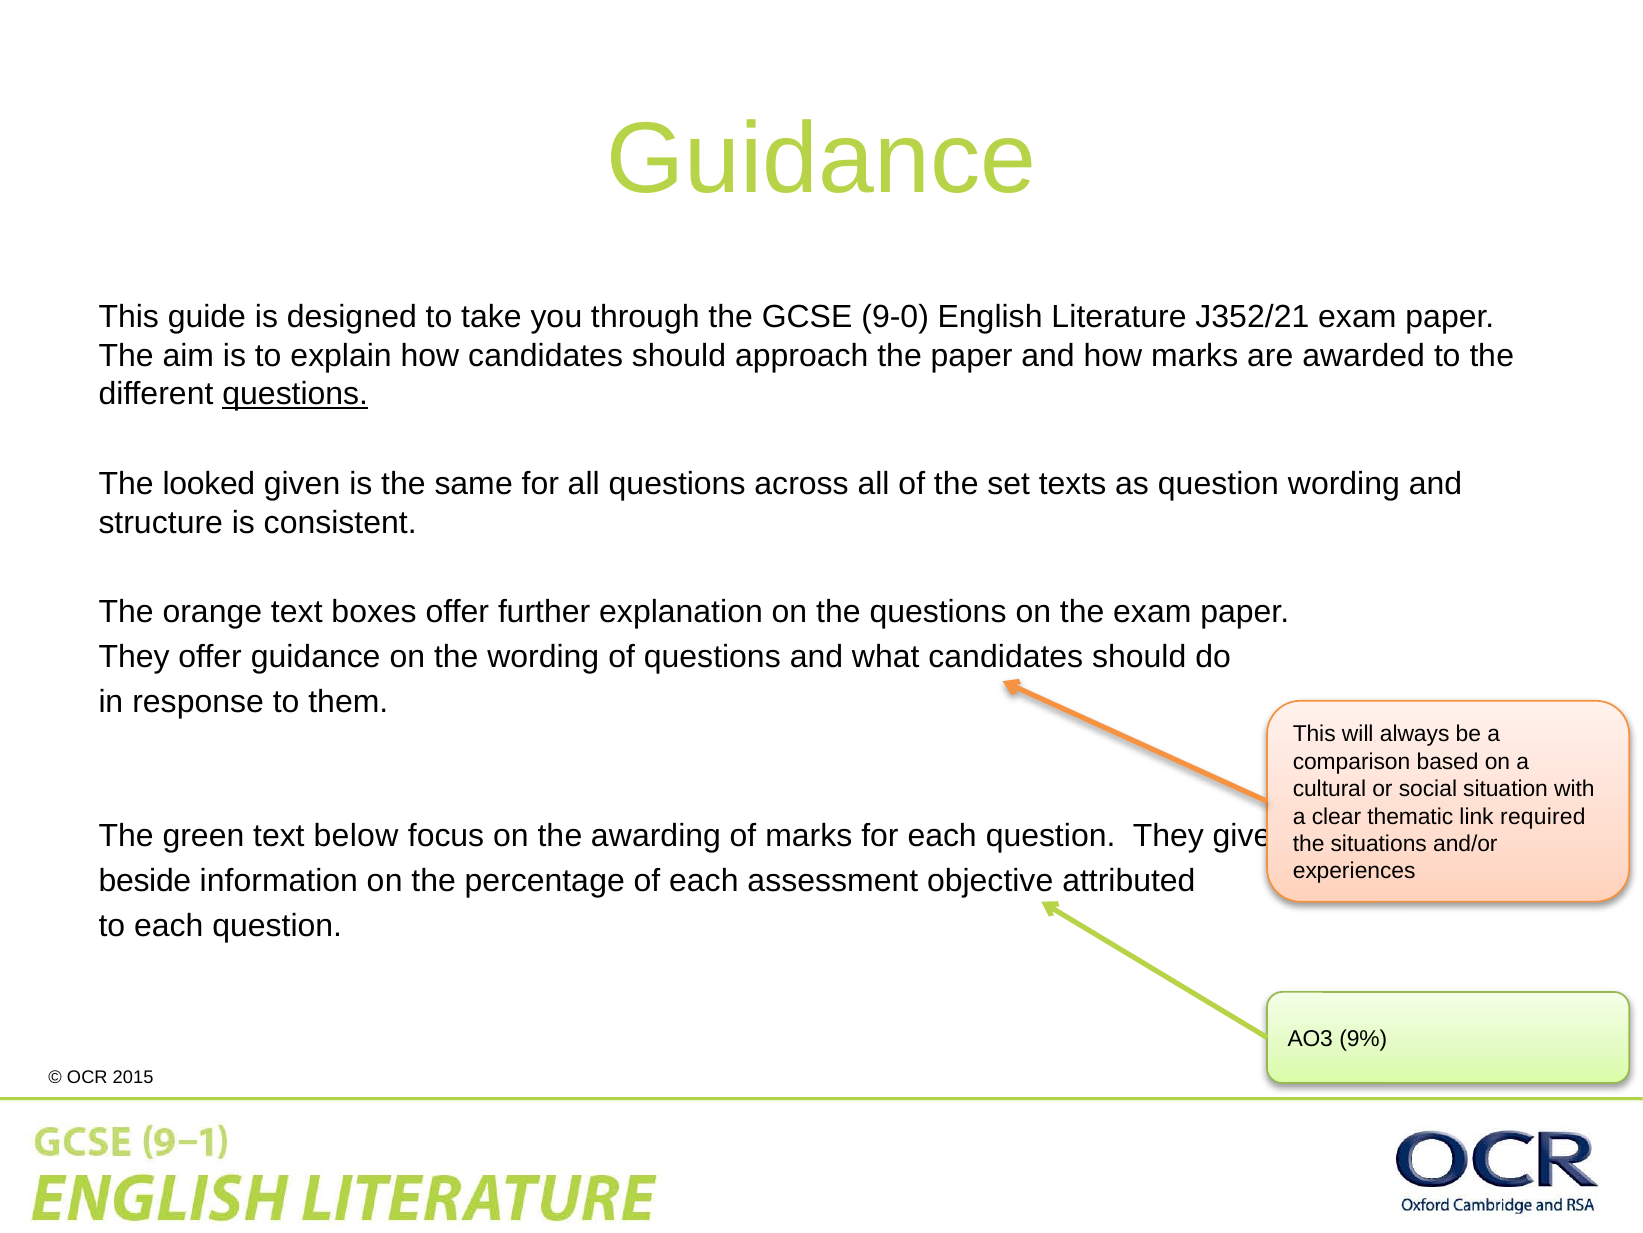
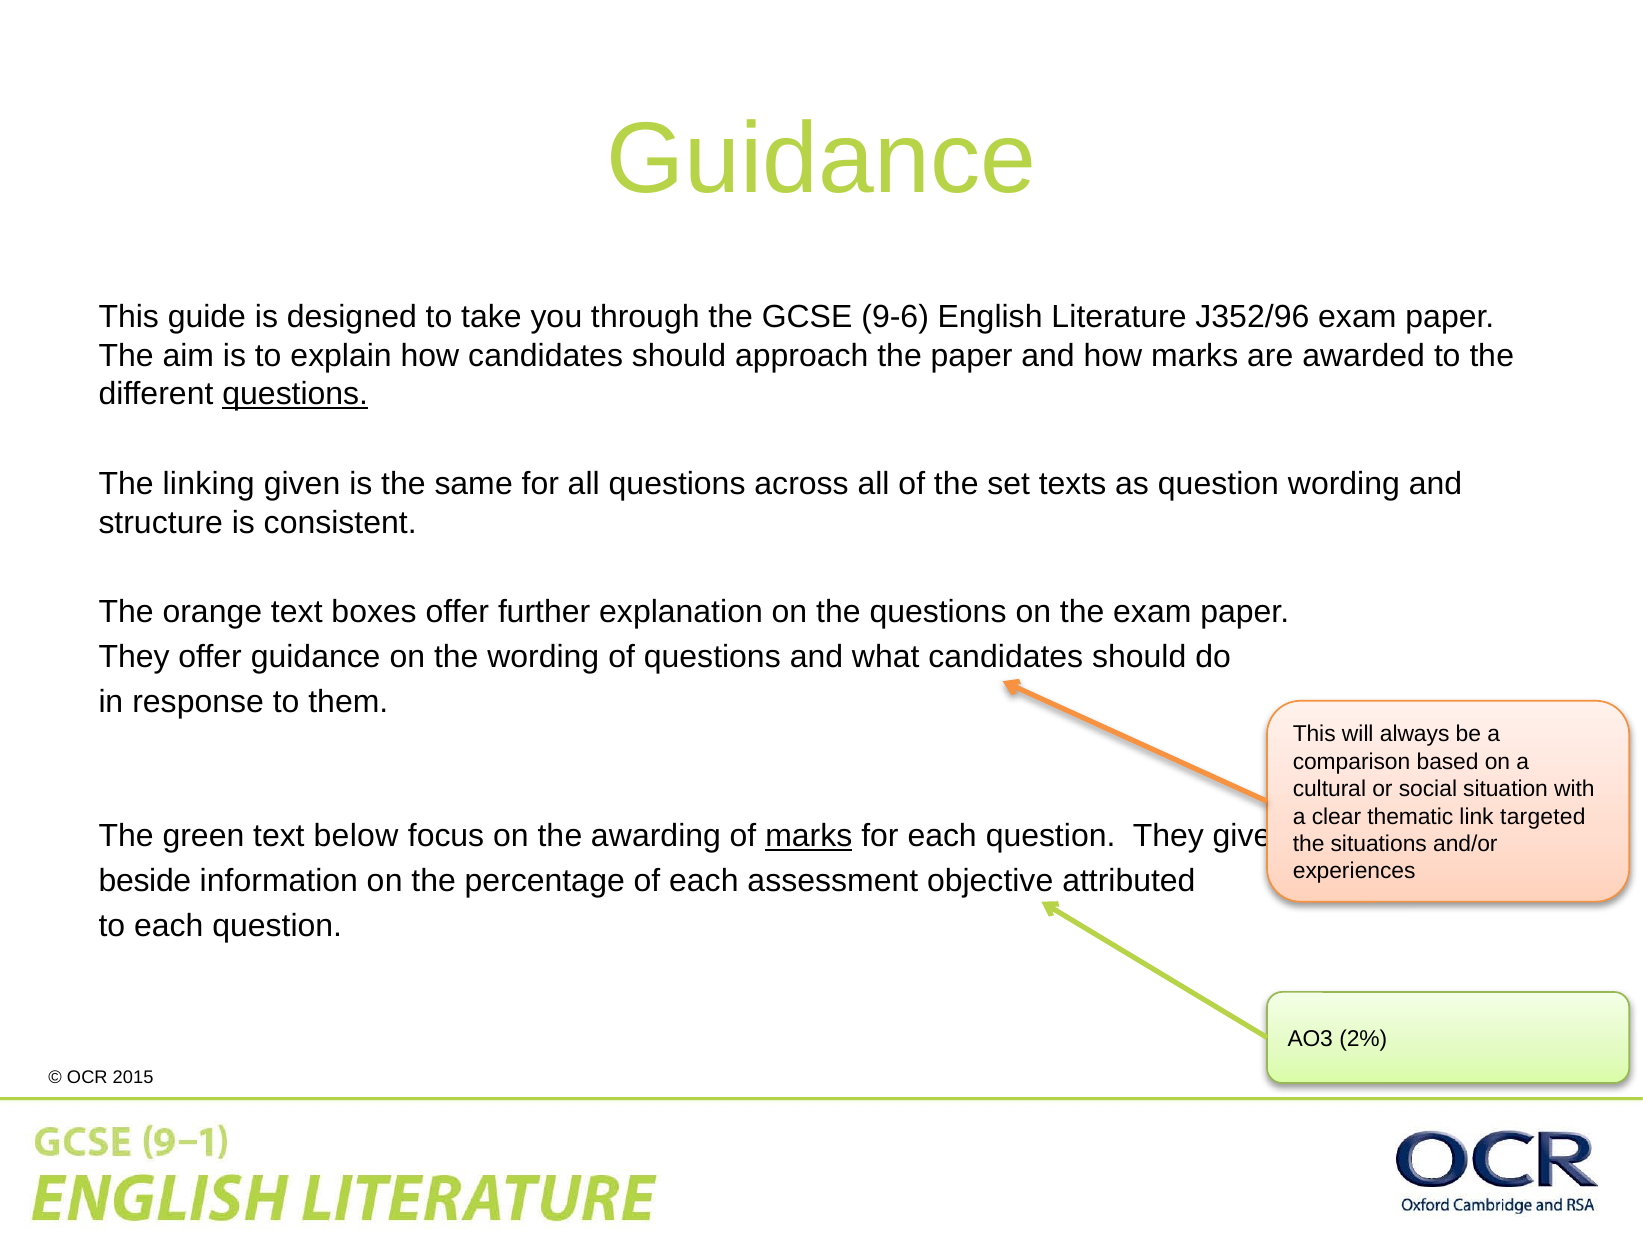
9-0: 9-0 -> 9-6
J352/21: J352/21 -> J352/96
looked: looked -> linking
required: required -> targeted
marks at (809, 836) underline: none -> present
9%: 9% -> 2%
